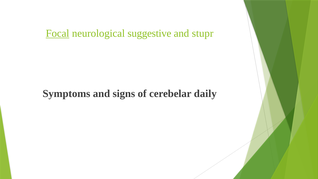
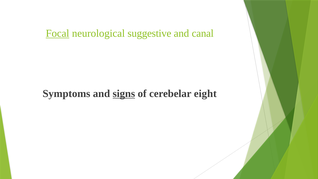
stupr: stupr -> canal
signs underline: none -> present
daily: daily -> eight
